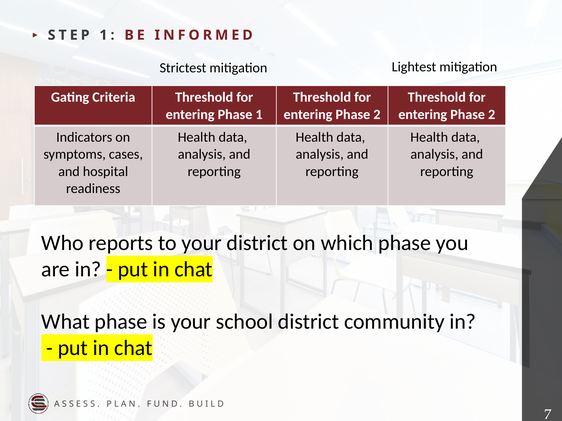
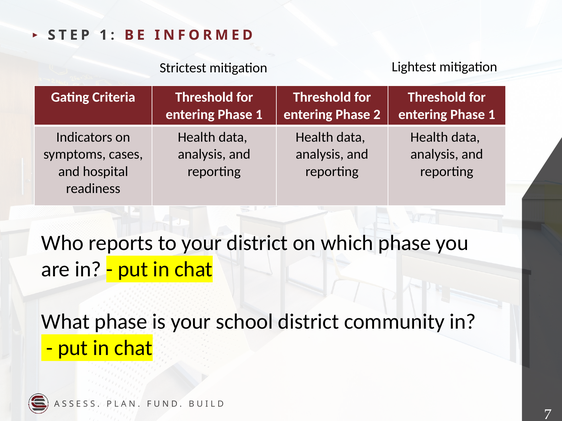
2 at (492, 115): 2 -> 1
